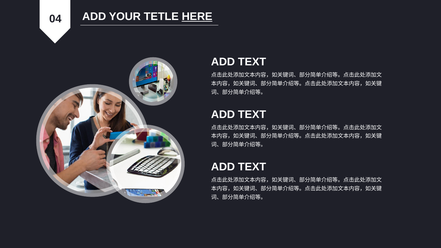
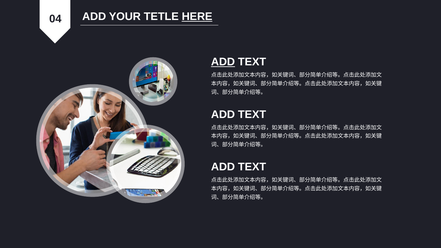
ADD at (223, 62) underline: none -> present
